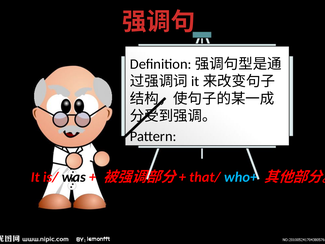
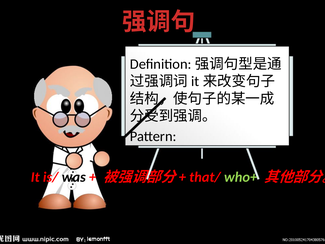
who+ colour: light blue -> light green
